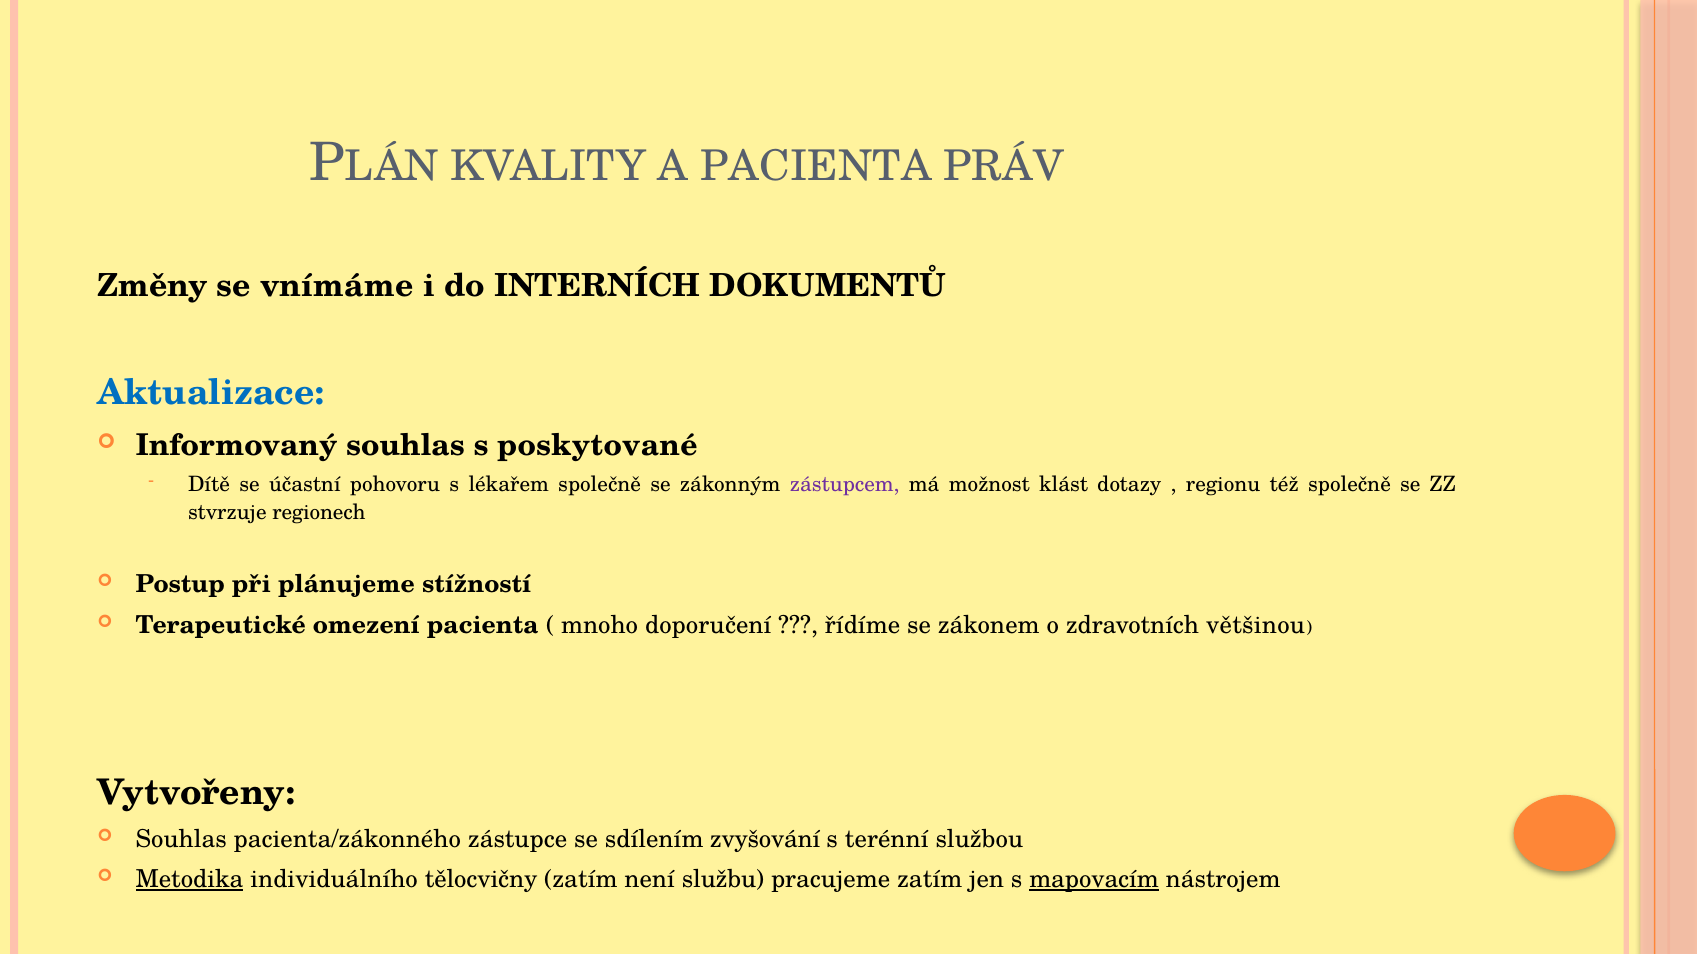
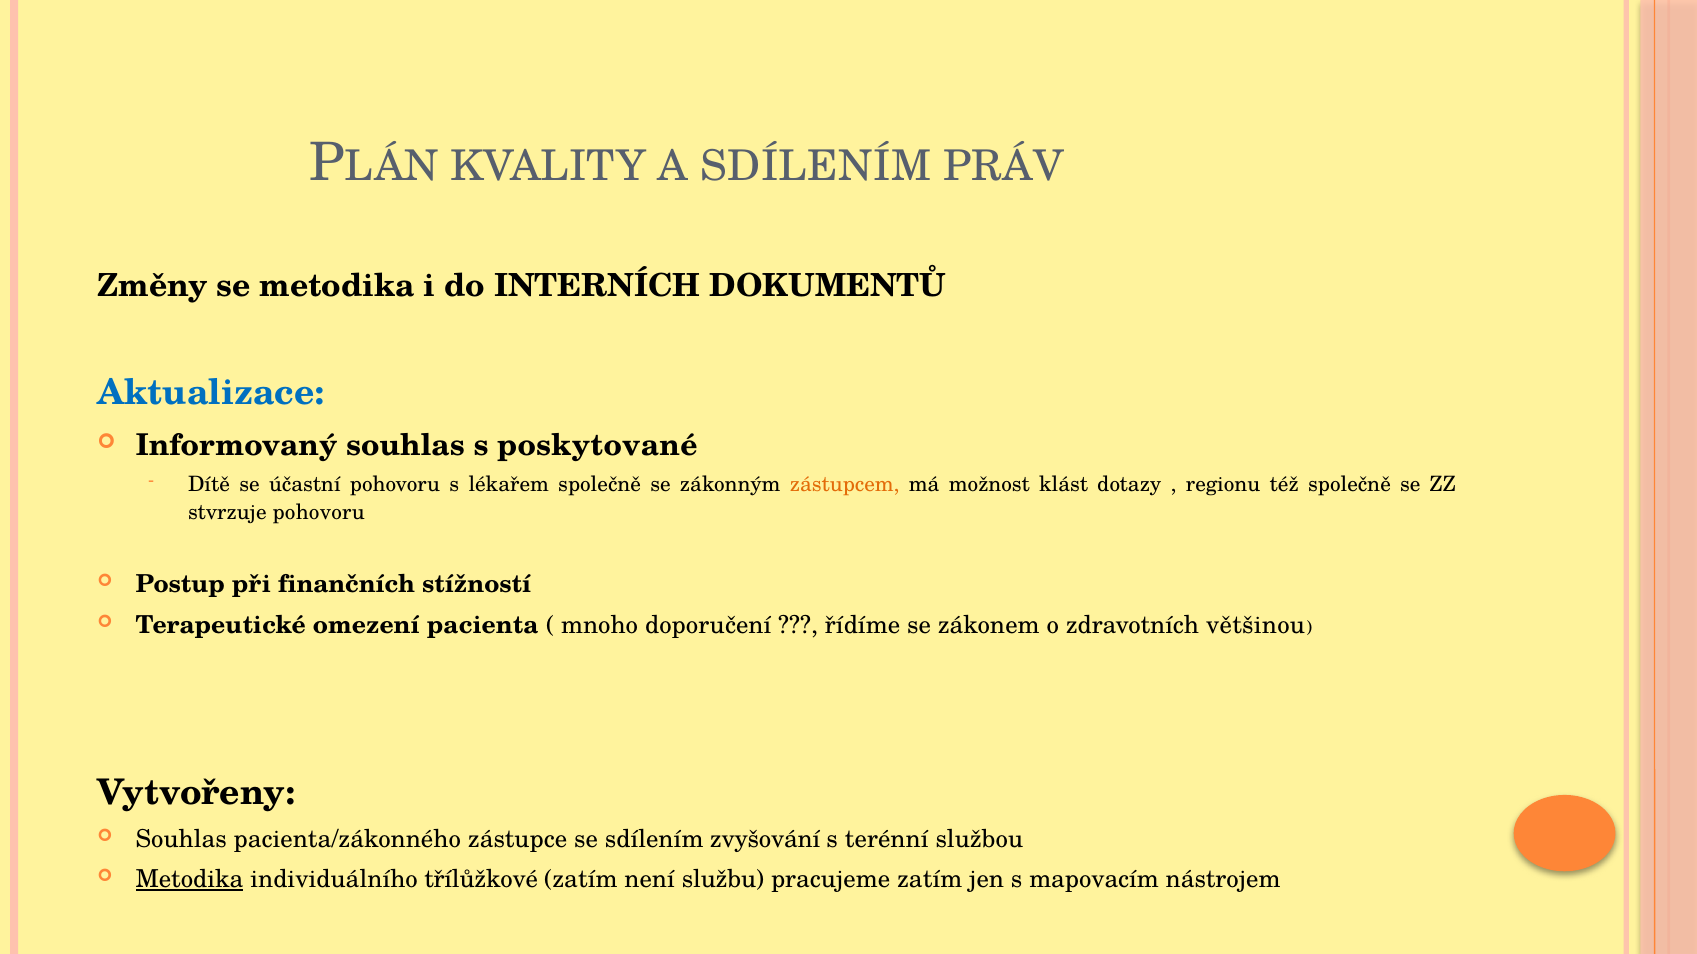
A PACIENTA: PACIENTA -> SDÍLENÍM
se vnímáme: vnímáme -> metodika
zástupcem colour: purple -> orange
stvrzuje regionech: regionech -> pohovoru
plánujeme: plánujeme -> finančních
tělocvičny: tělocvičny -> třílůžkové
mapovacím underline: present -> none
